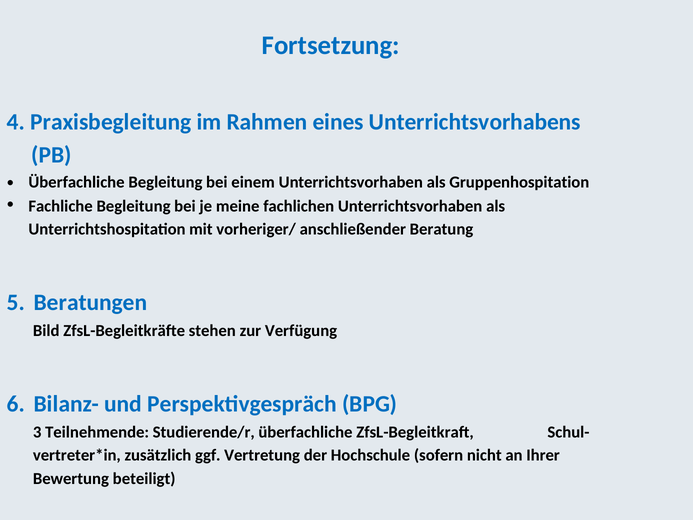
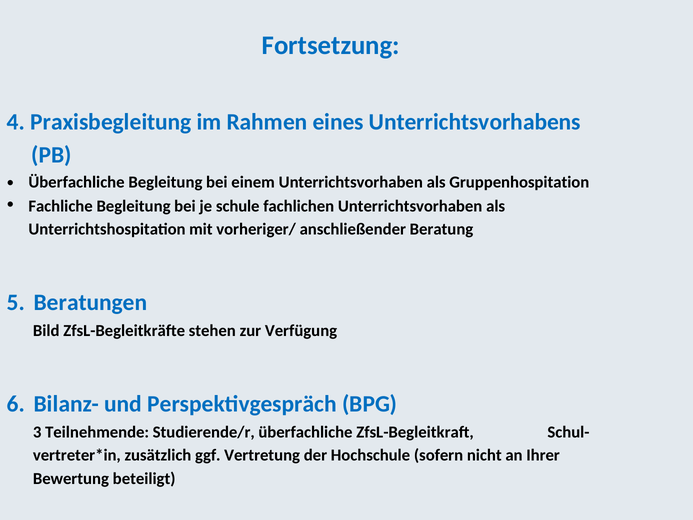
meine: meine -> schule
